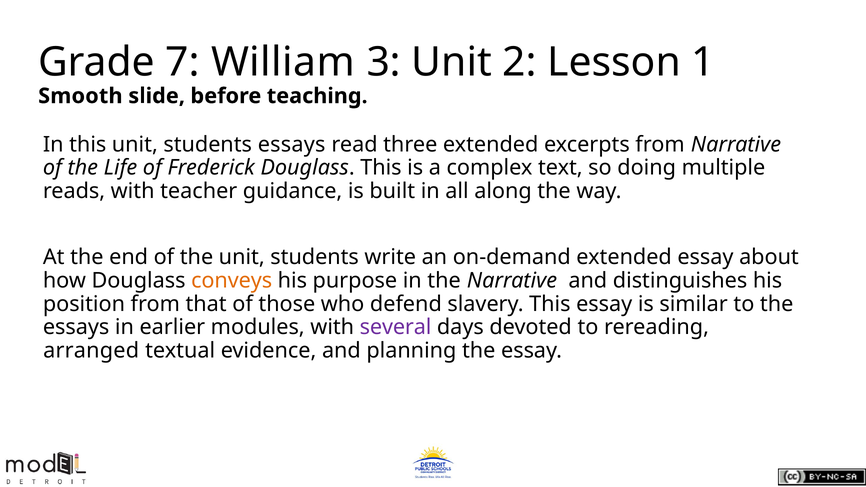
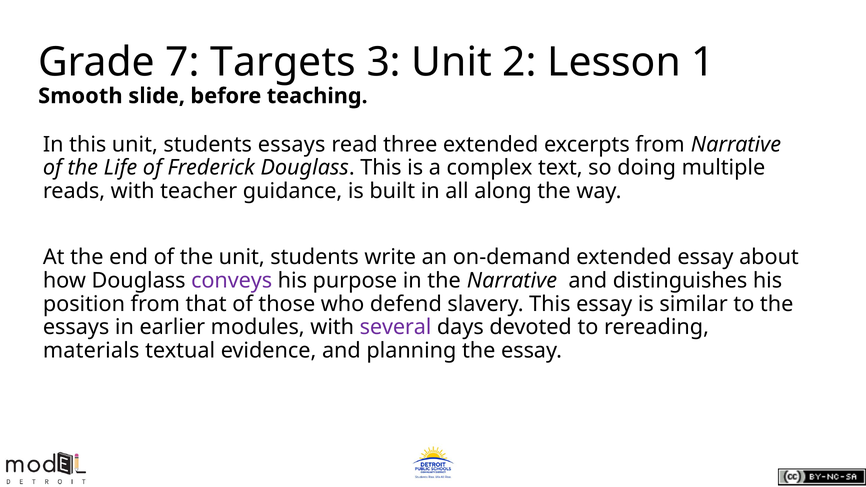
William: William -> Targets
conveys colour: orange -> purple
arranged: arranged -> materials
